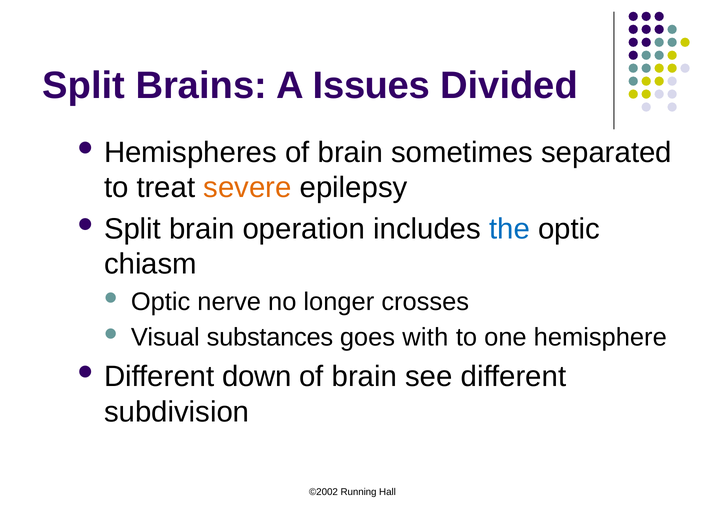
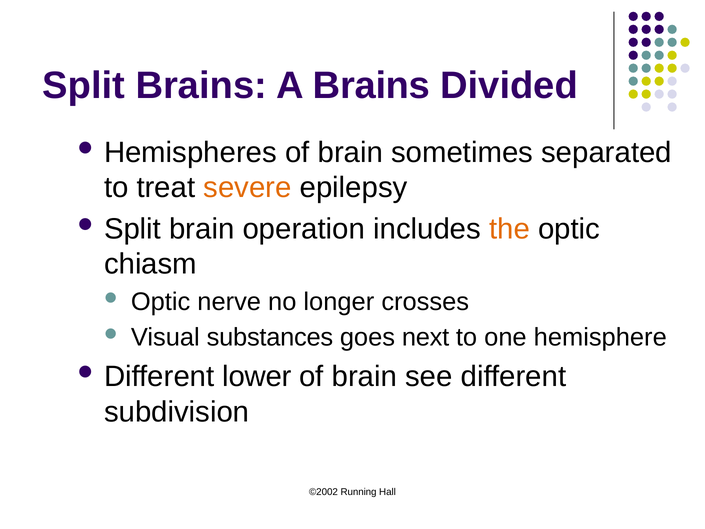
A Issues: Issues -> Brains
the colour: blue -> orange
with: with -> next
down: down -> lower
